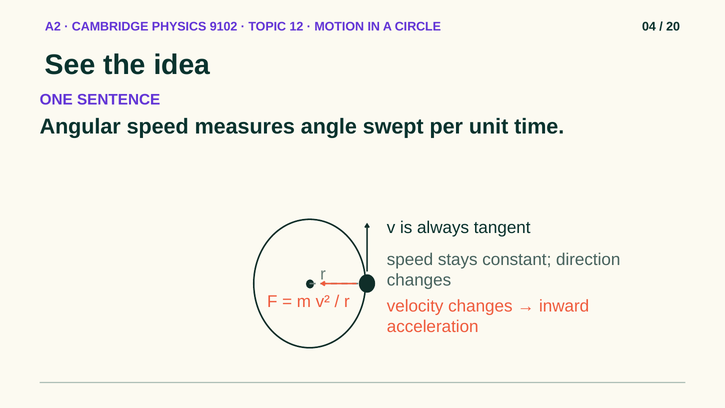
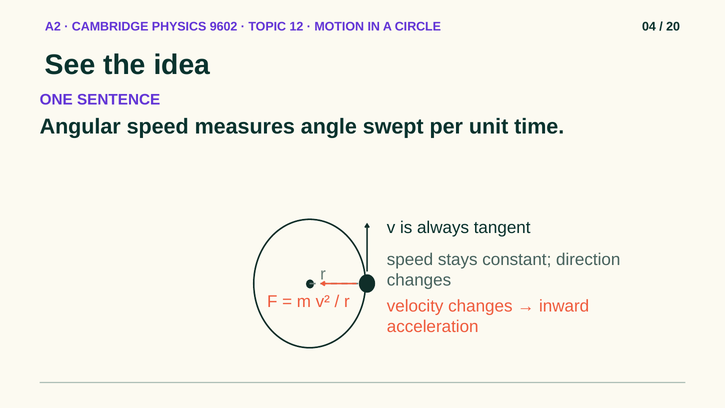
9102: 9102 -> 9602
